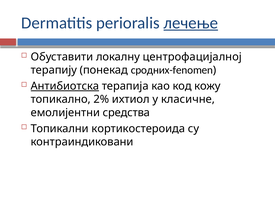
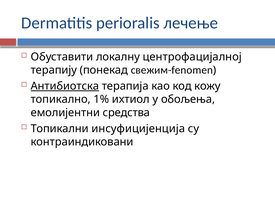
лечење underline: present -> none
сродних-fenomen: сродних-fenomen -> свежим-fenomen
2%: 2% -> 1%
класичне: класичне -> обољења
кортикостероида: кортикостероида -> инсуфицијенција
